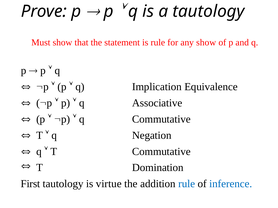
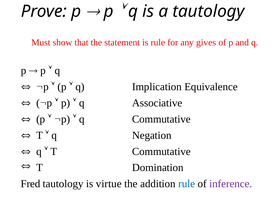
any show: show -> gives
First: First -> Fred
inference colour: blue -> purple
